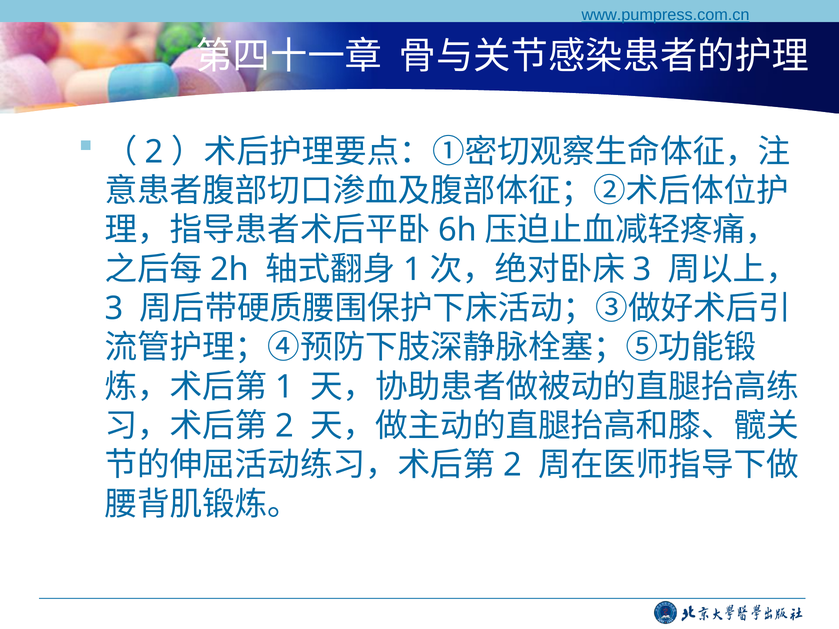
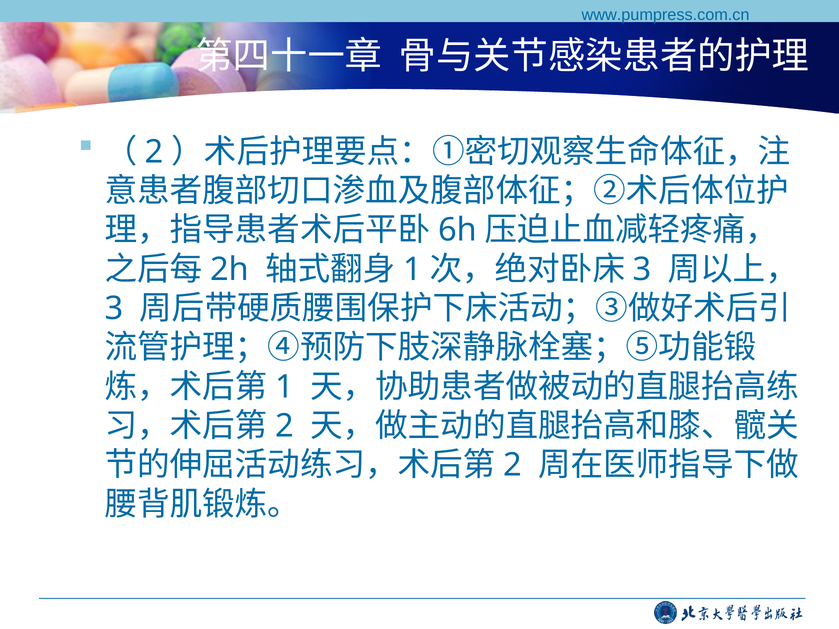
www.pumpress.com.cn underline: present -> none
